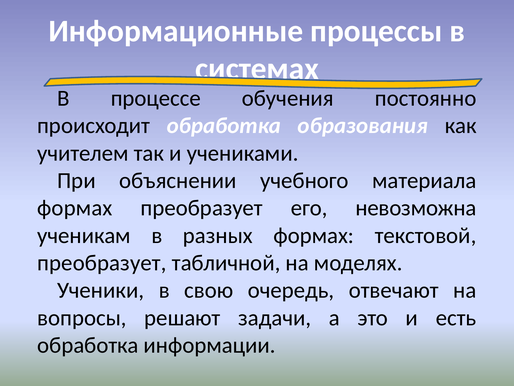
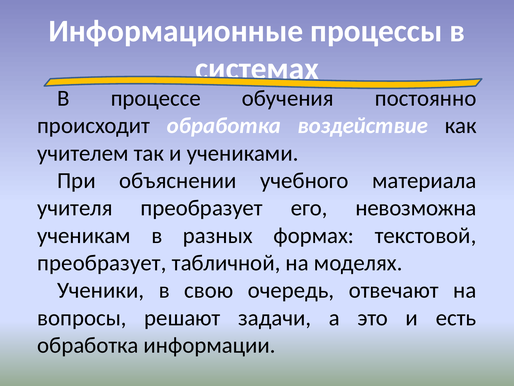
образования: образования -> воздействие
формах at (75, 208): формах -> учителя
